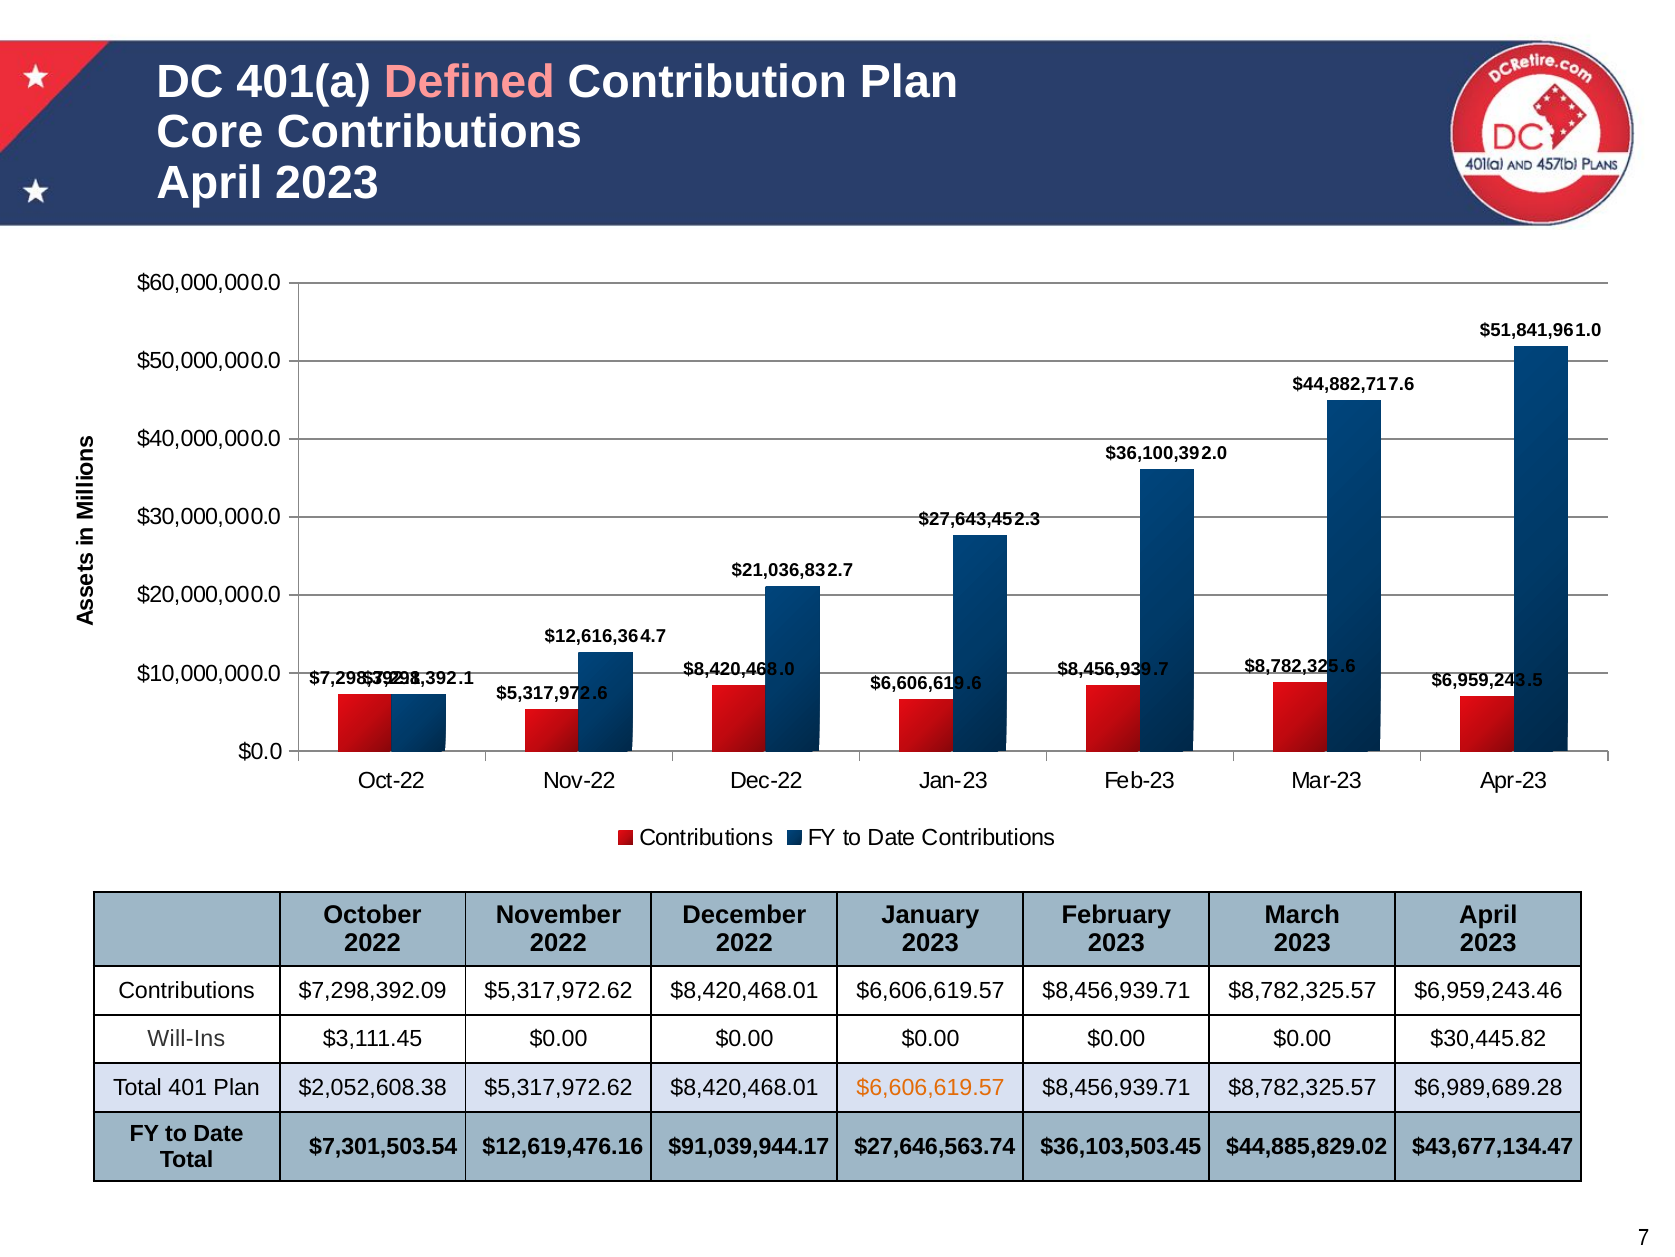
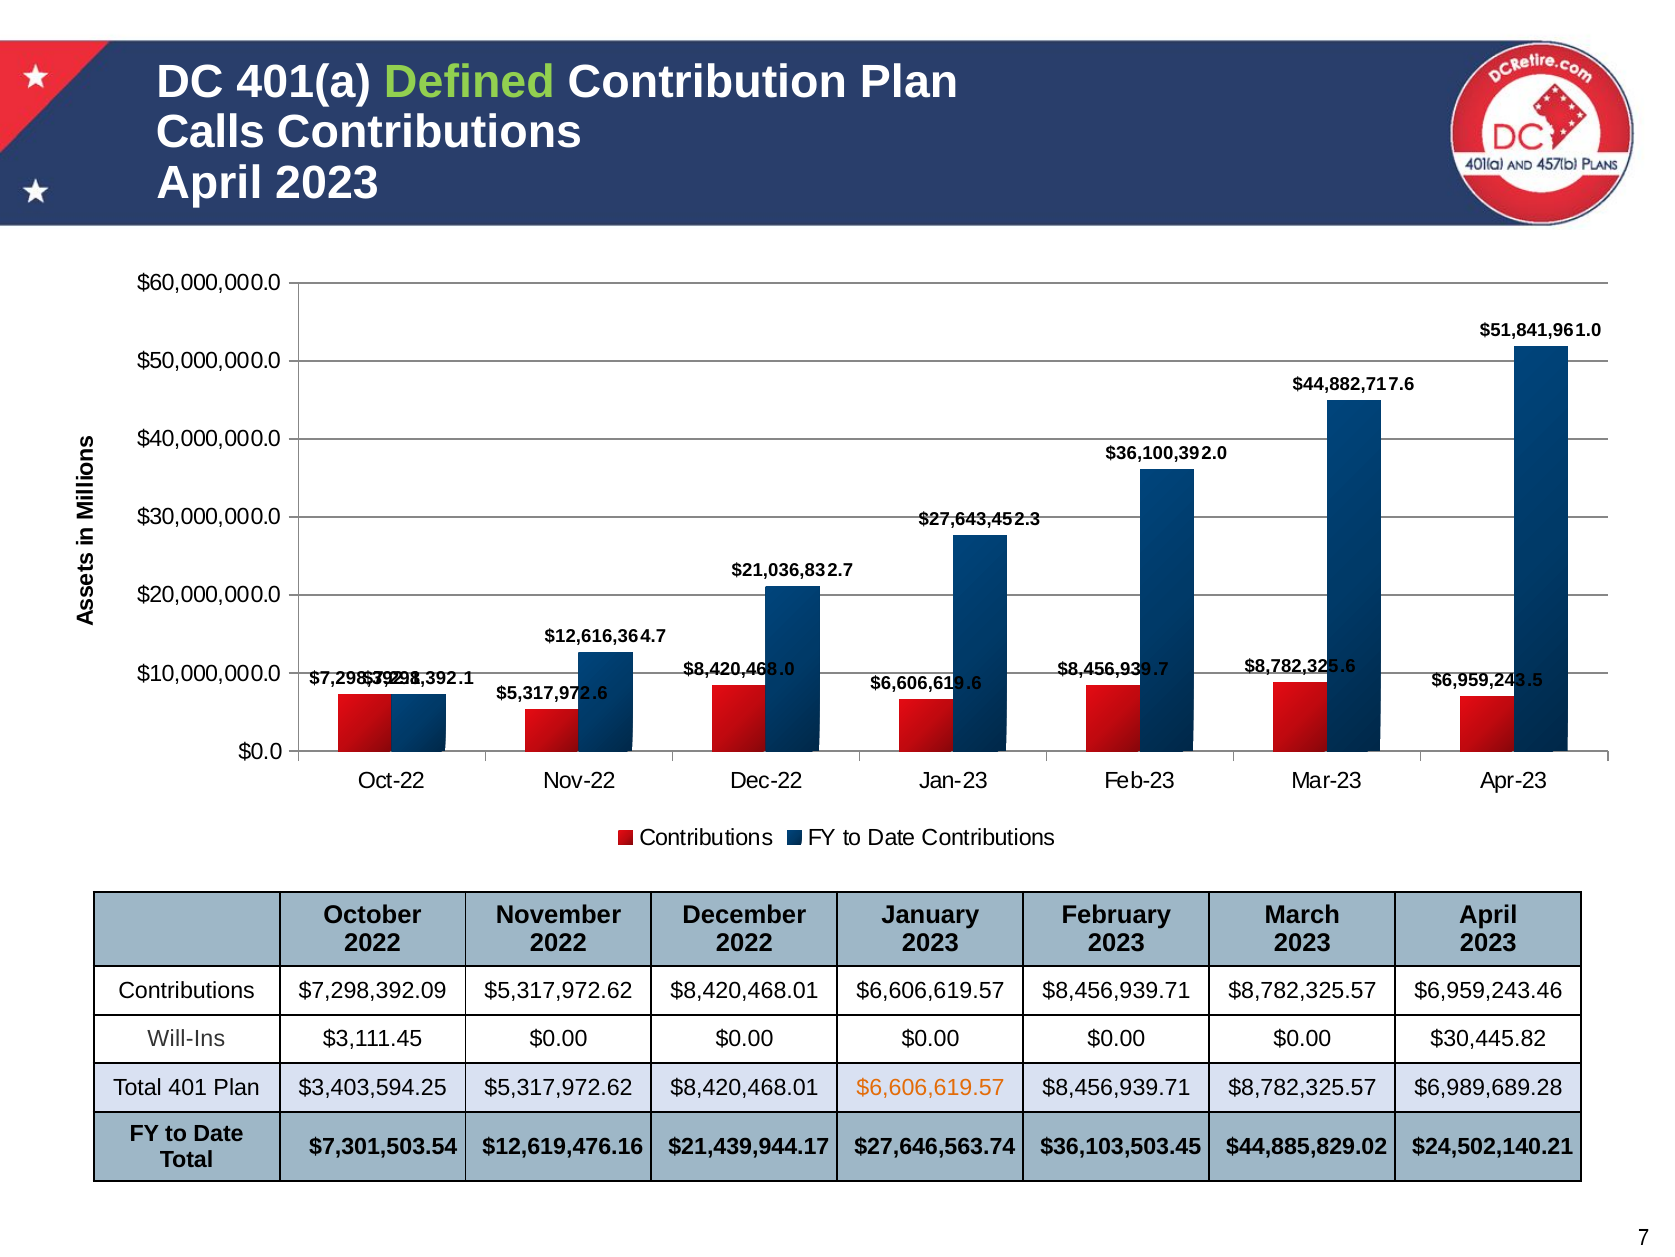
Defined colour: pink -> light green
Core: Core -> Calls
$2,052,608.38: $2,052,608.38 -> $3,403,594.25
$91,039,944.17: $91,039,944.17 -> $21,439,944.17
$43,677,134.47: $43,677,134.47 -> $24,502,140.21
